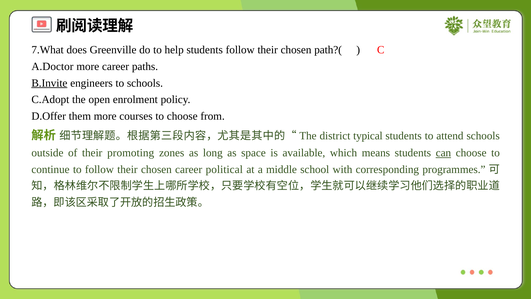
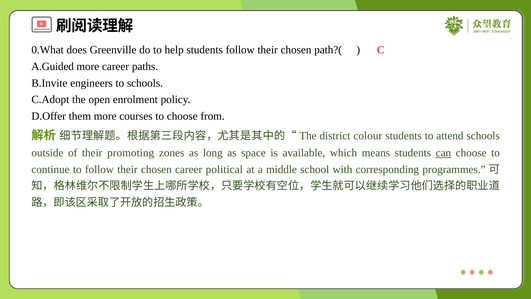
7.What: 7.What -> 0.What
A.Doctor: A.Doctor -> A.Guided
B.Invite underline: present -> none
typical: typical -> colour
